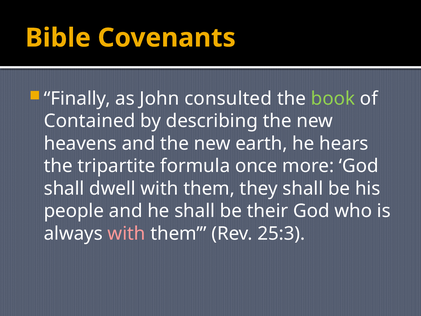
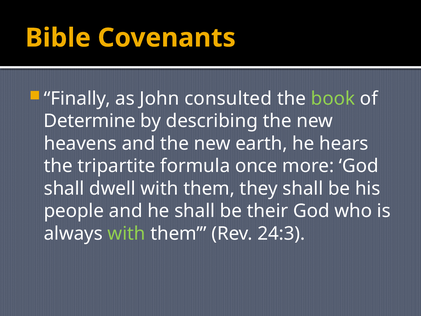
Contained: Contained -> Determine
with at (127, 233) colour: pink -> light green
25:3: 25:3 -> 24:3
